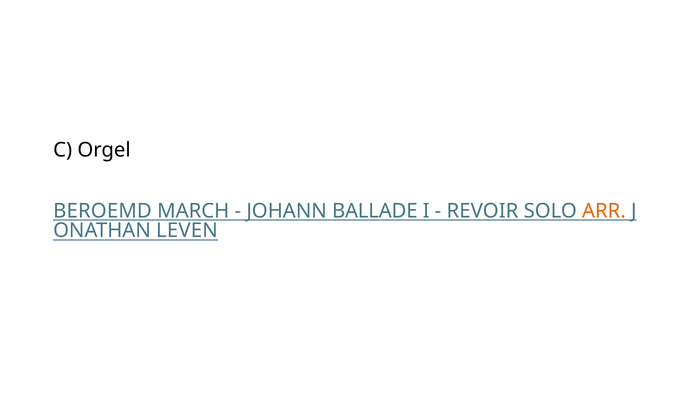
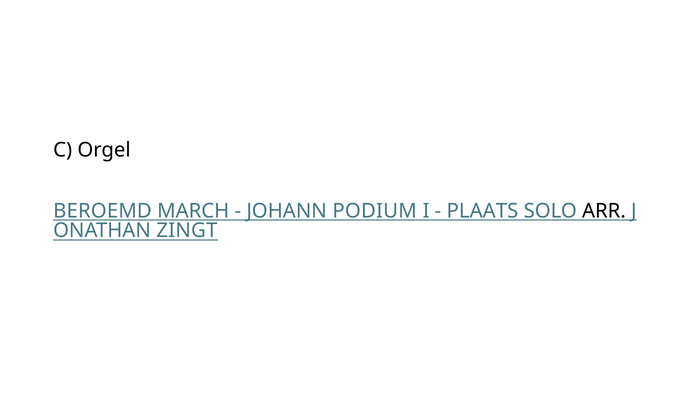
BALLADE: BALLADE -> PODIUM
REVOIR: REVOIR -> PLAATS
ARR colour: orange -> black
LEVEN: LEVEN -> ZINGT
